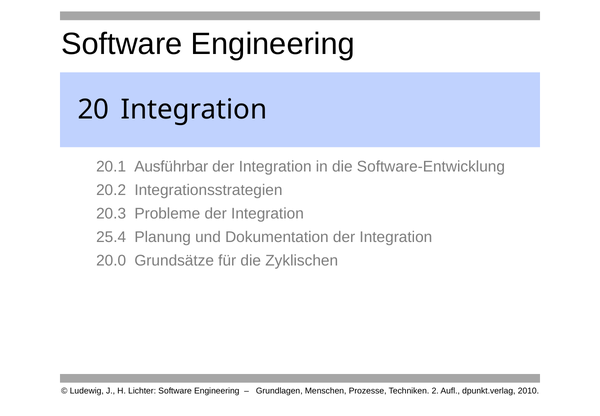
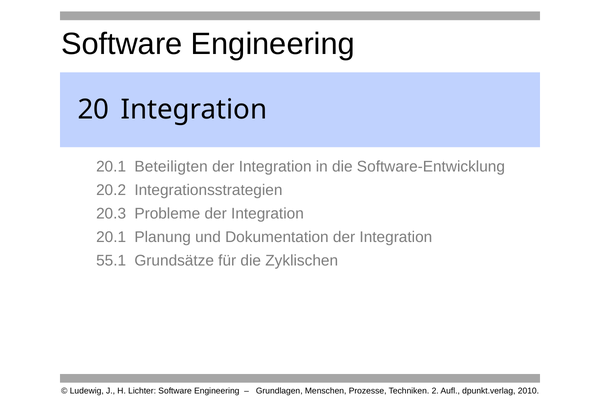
Ausführbar: Ausführbar -> Beteiligten
25.4 at (111, 237): 25.4 -> 20.1
20.0: 20.0 -> 55.1
